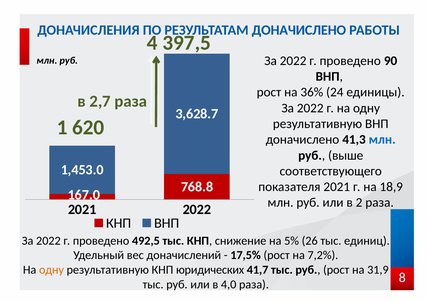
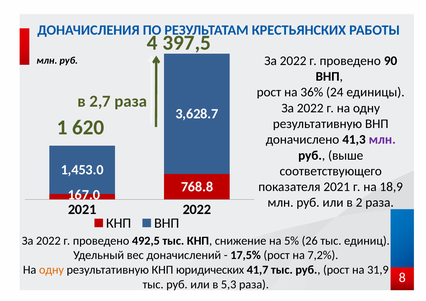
РЕЗУЛЬТАТАМ ДОНАЧИСЛЕНО: ДОНАЧИСЛЕНО -> КРЕСТЬЯНСКИХ
млн at (382, 140) colour: blue -> purple
4,0: 4,0 -> 5,3
